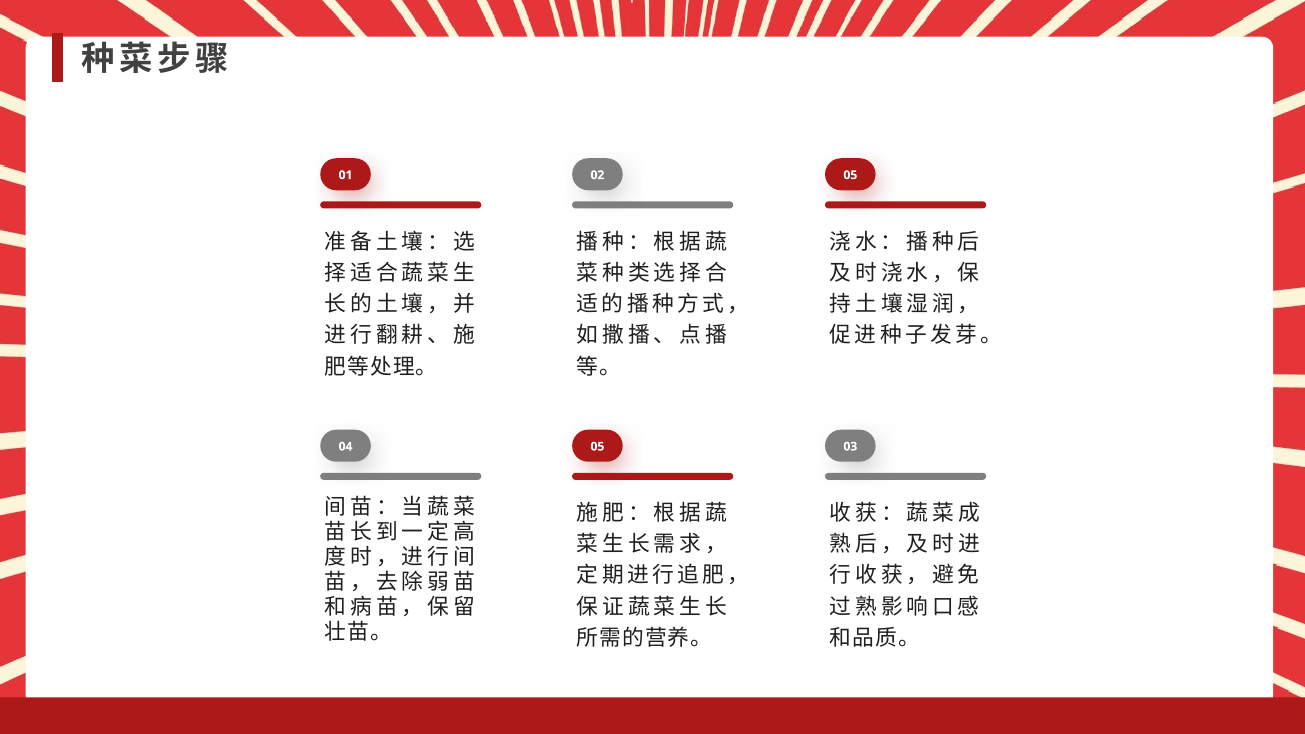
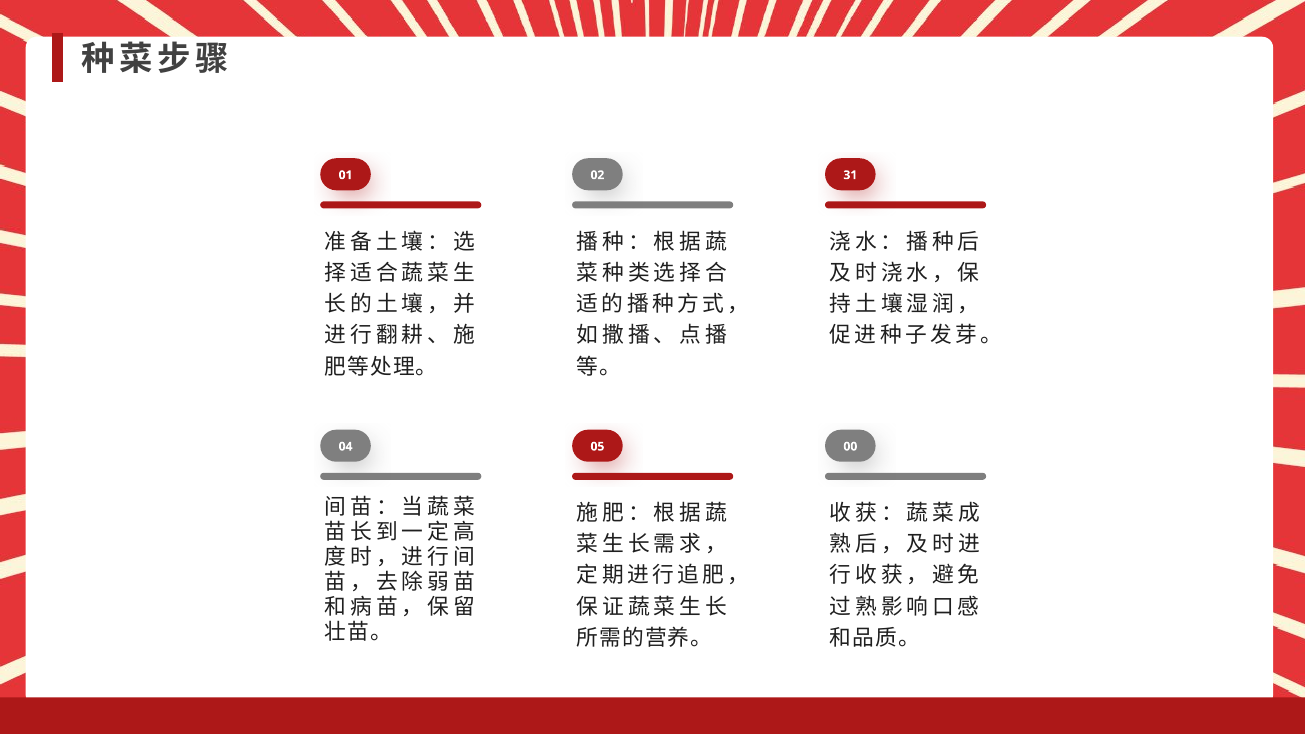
02 05: 05 -> 31
03: 03 -> 00
